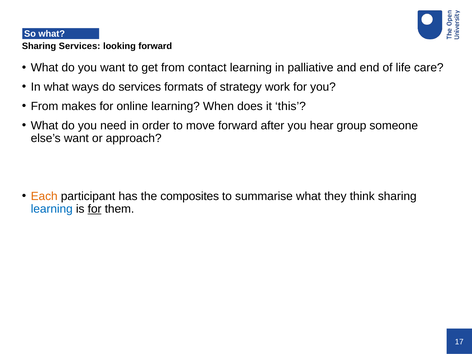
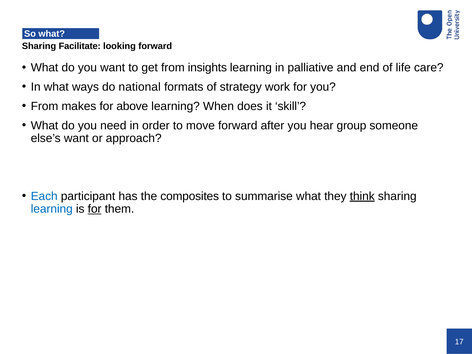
Sharing Services: Services -> Facilitate
contact: contact -> insights
do services: services -> national
online: online -> above
this: this -> skill
Each colour: orange -> blue
think underline: none -> present
